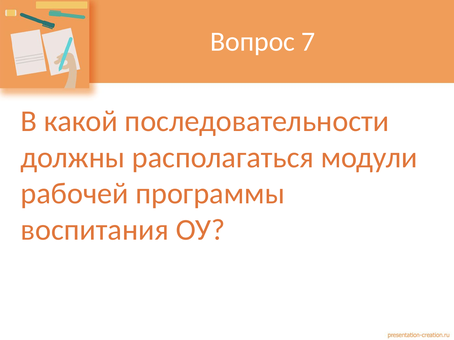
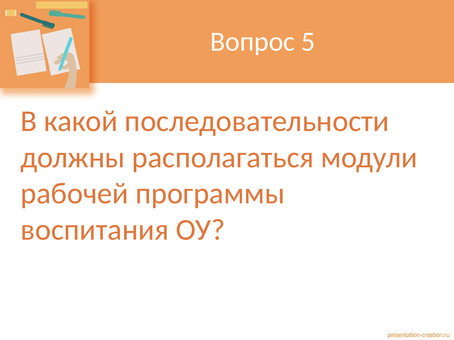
7: 7 -> 5
